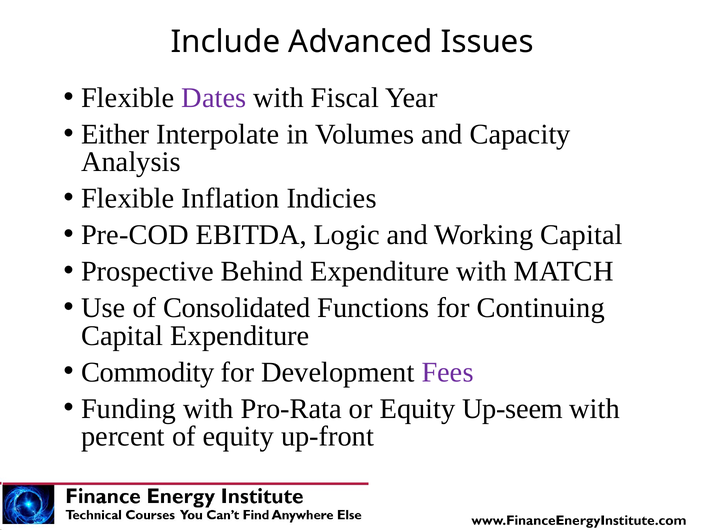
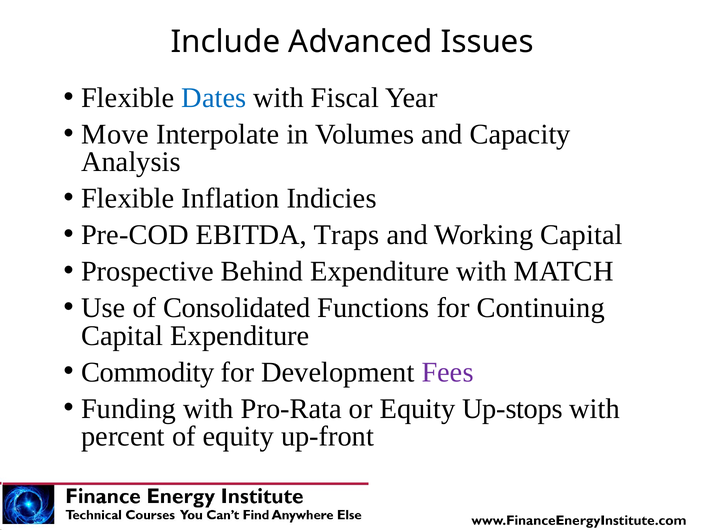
Dates colour: purple -> blue
Either: Either -> Move
Logic: Logic -> Traps
Up-seem: Up-seem -> Up-stops
